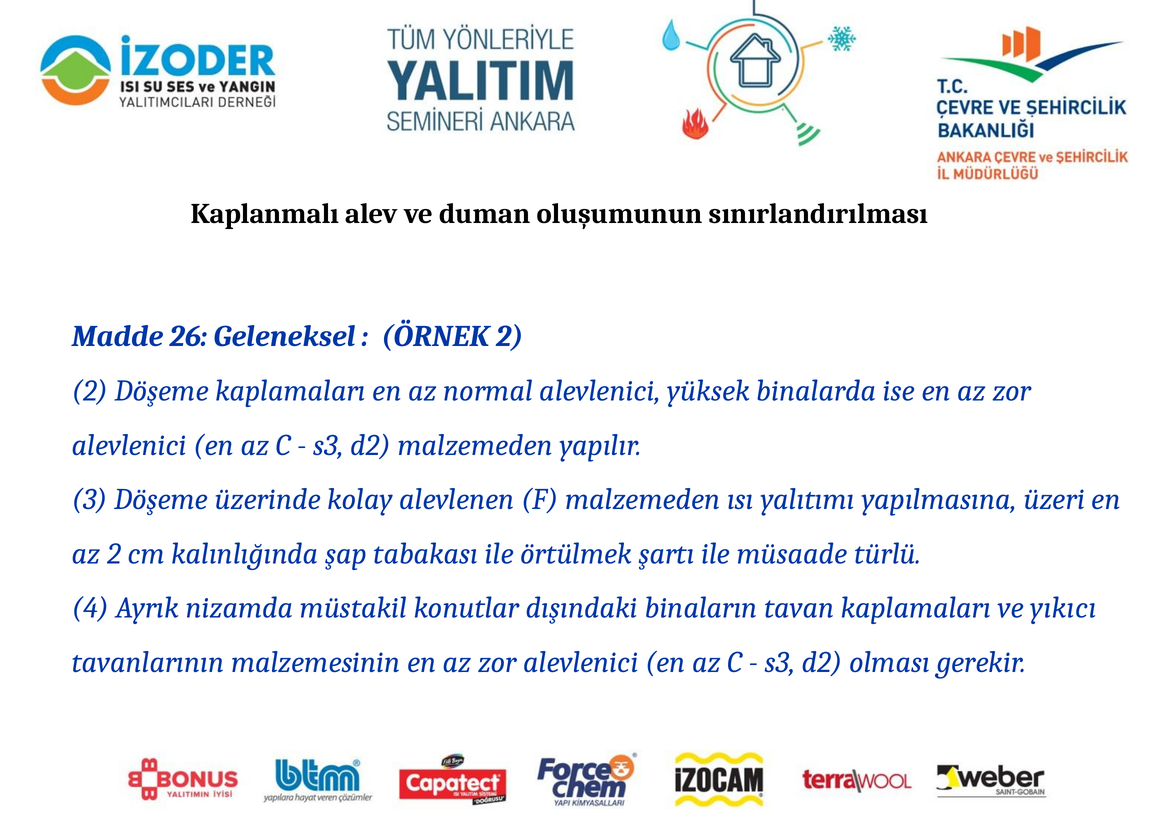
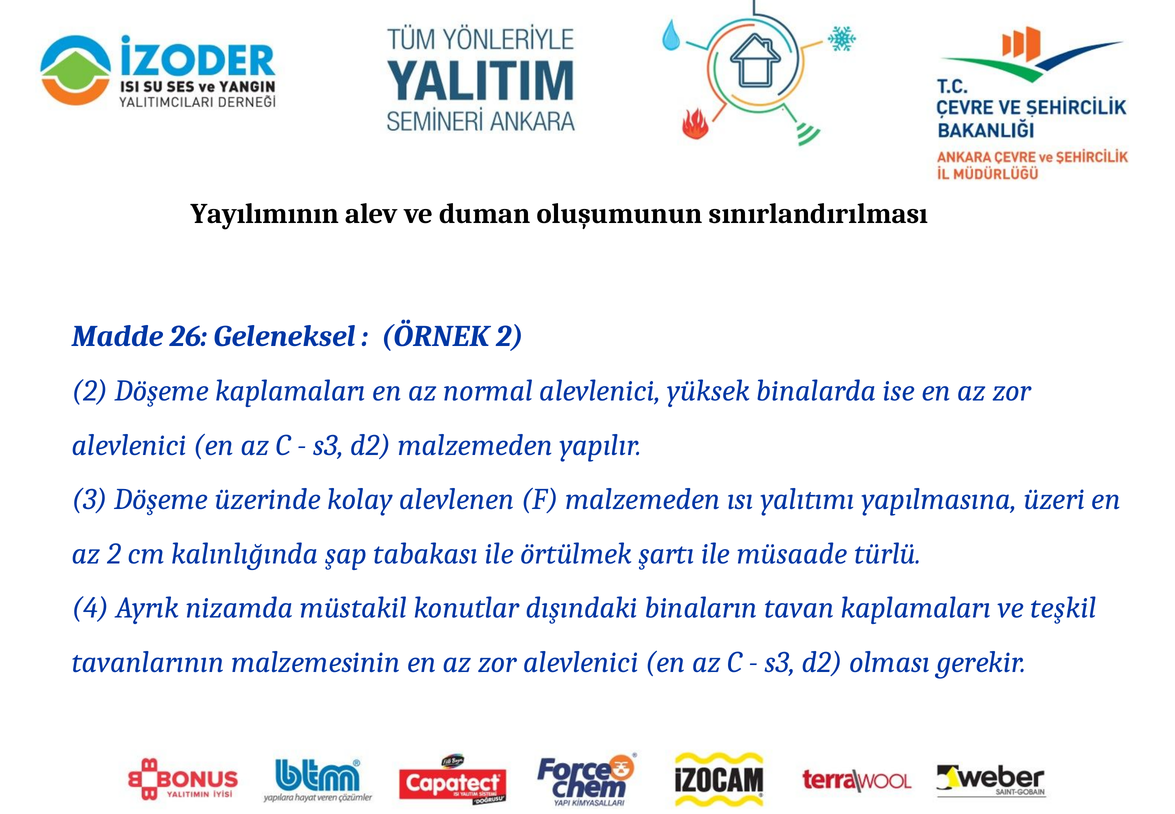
Kaplanmalı: Kaplanmalı -> Yayılımının
yıkıcı: yıkıcı -> teşkil
